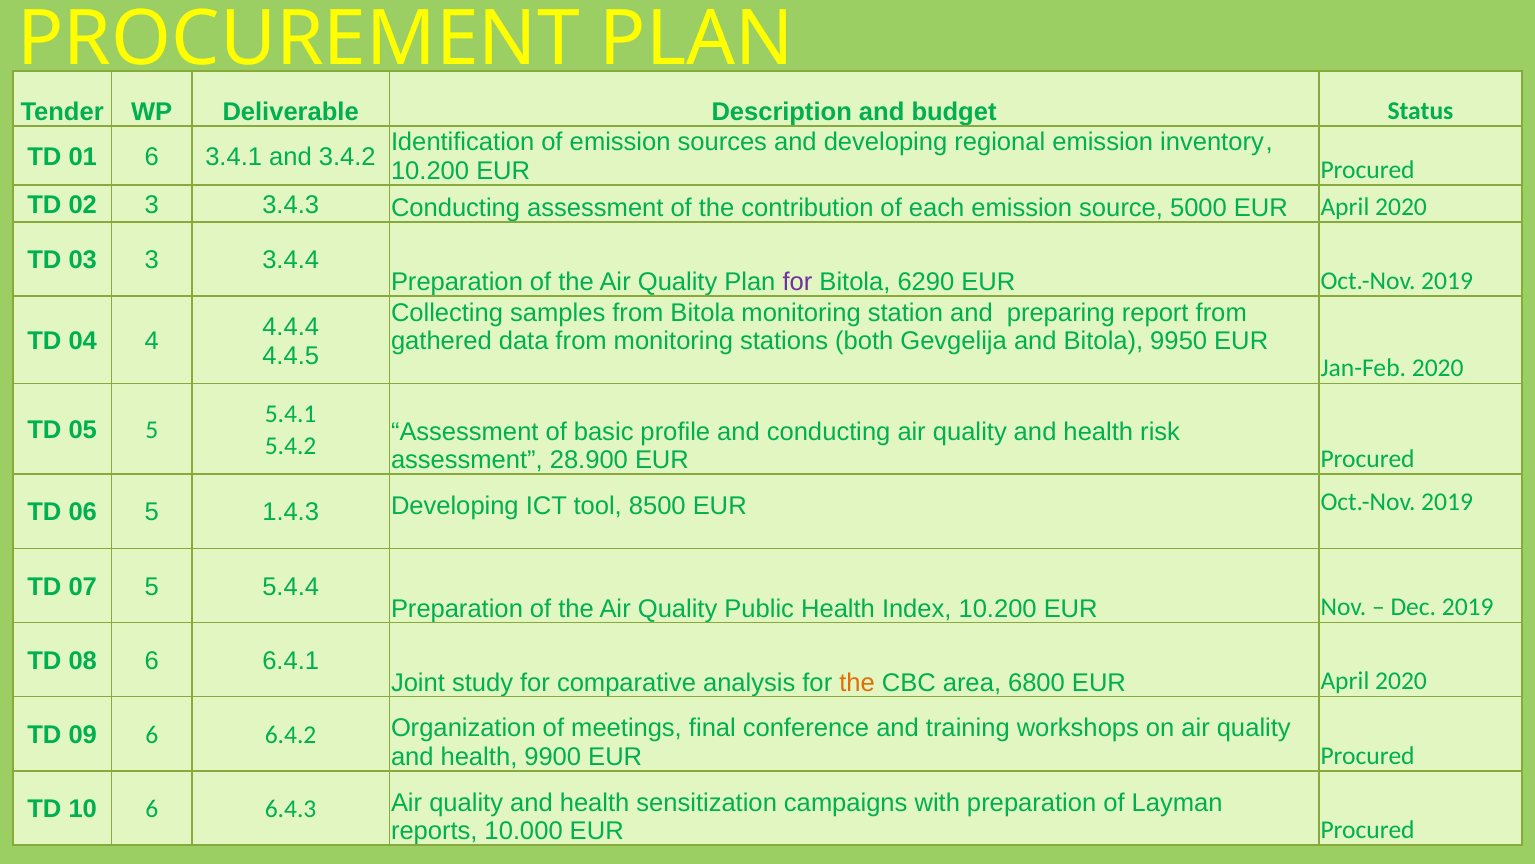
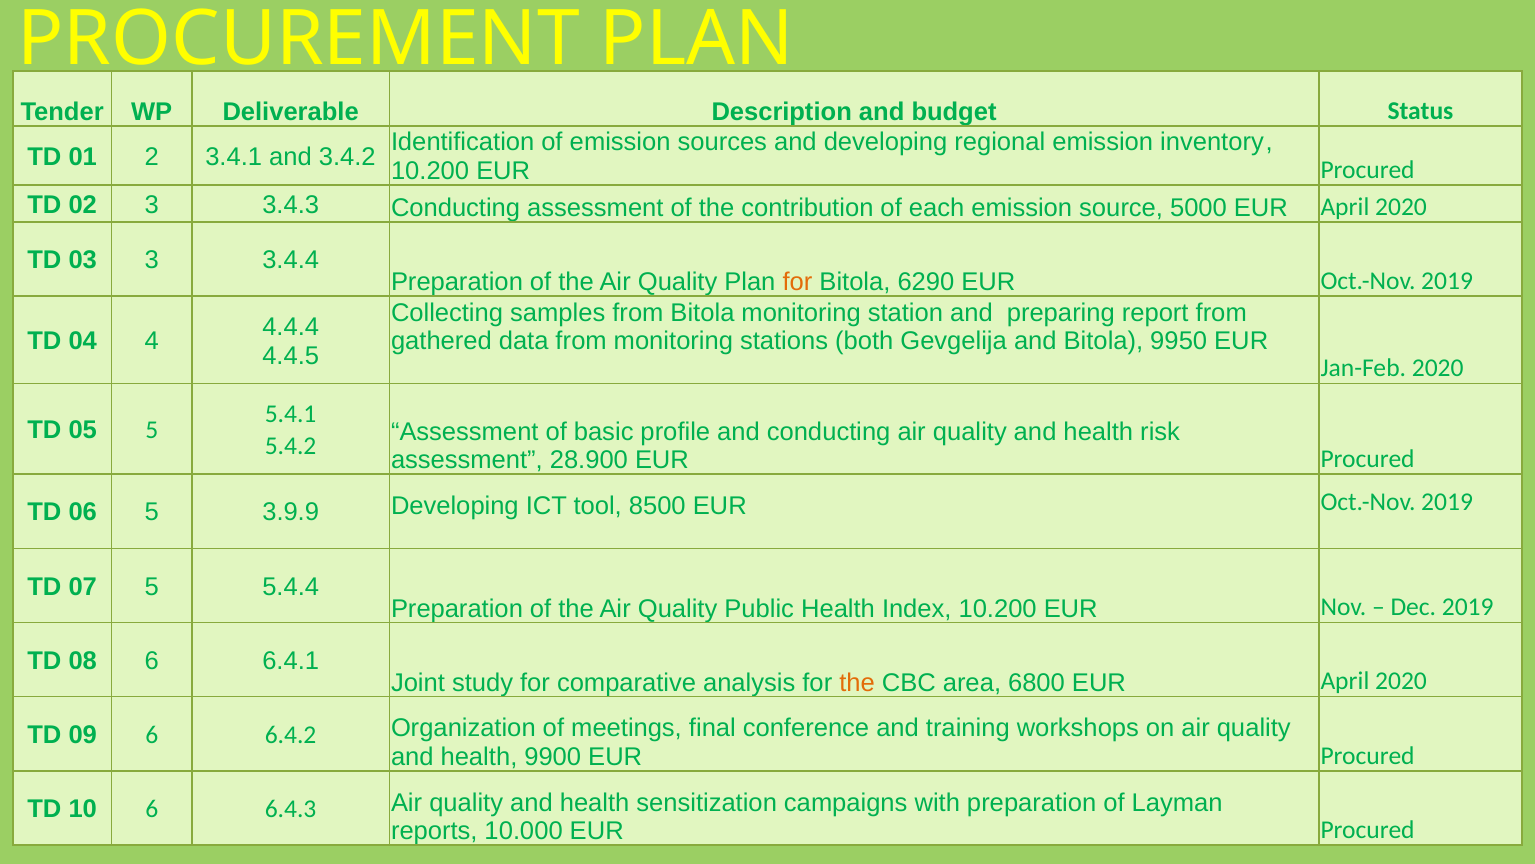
01 6: 6 -> 2
for at (798, 282) colour: purple -> orange
1.4.3: 1.4.3 -> 3.9.9
